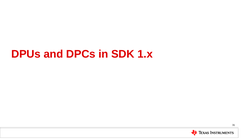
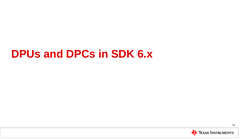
1.x: 1.x -> 6.x
